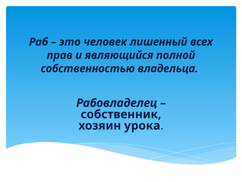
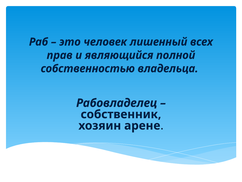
урока: урока -> арене
